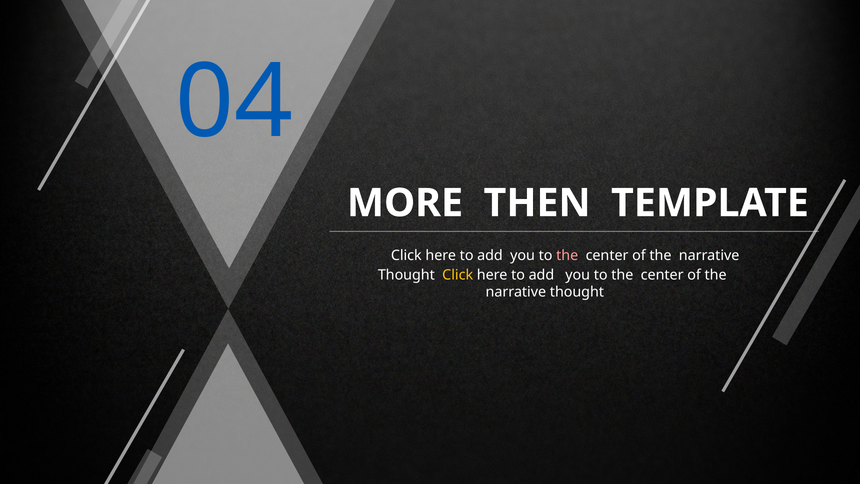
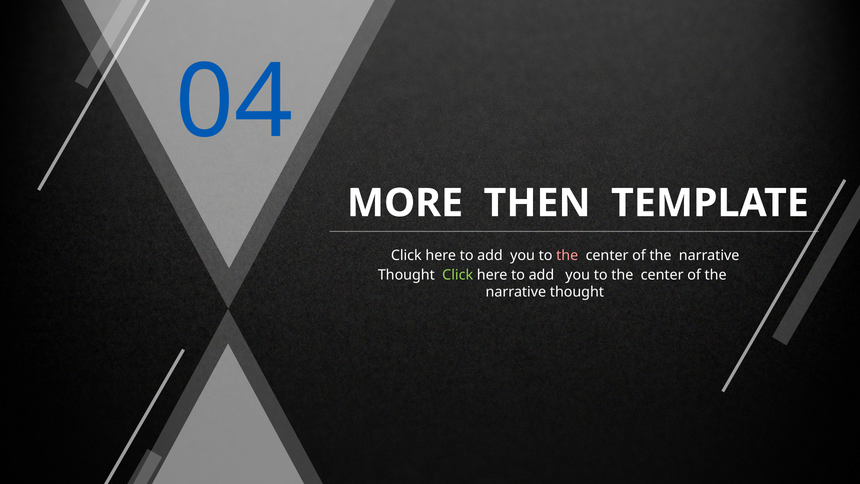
Click at (458, 275) colour: yellow -> light green
